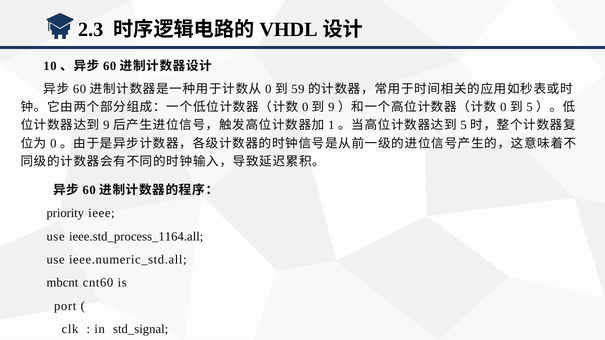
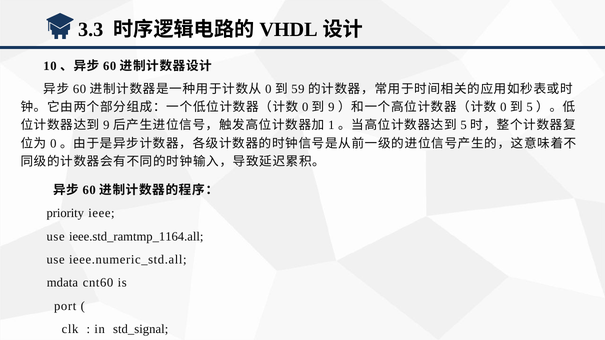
2.3: 2.3 -> 3.3
ieee.std_process_1164.all: ieee.std_process_1164.all -> ieee.std_ramtmp_1164.all
mbcnt: mbcnt -> mdata
